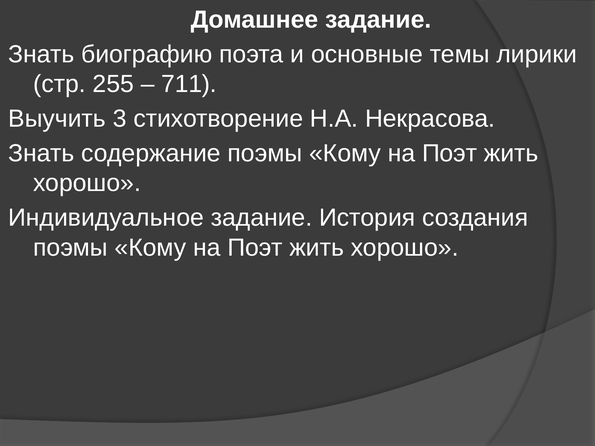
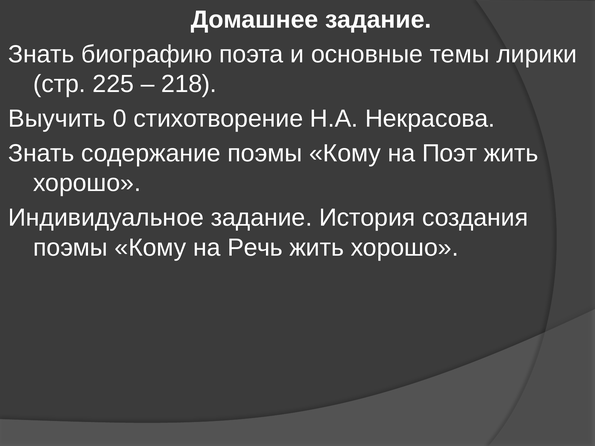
255: 255 -> 225
711: 711 -> 218
3: 3 -> 0
Поэт at (255, 248): Поэт -> Речь
